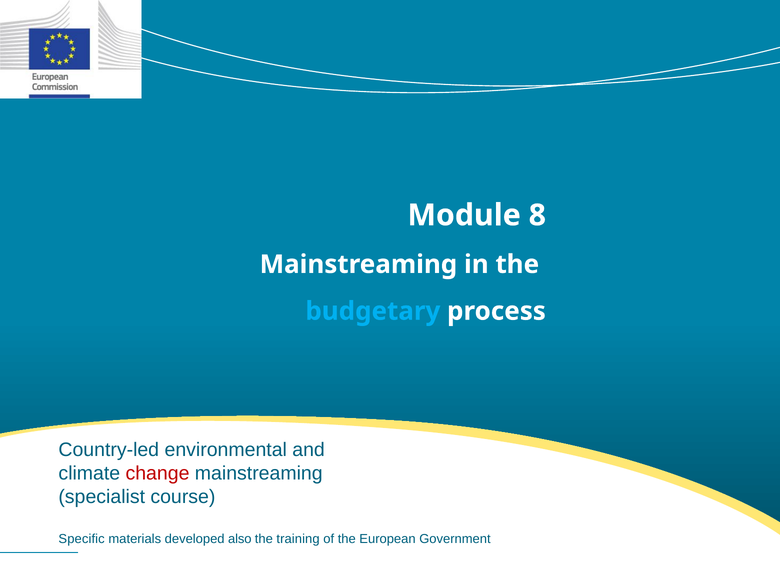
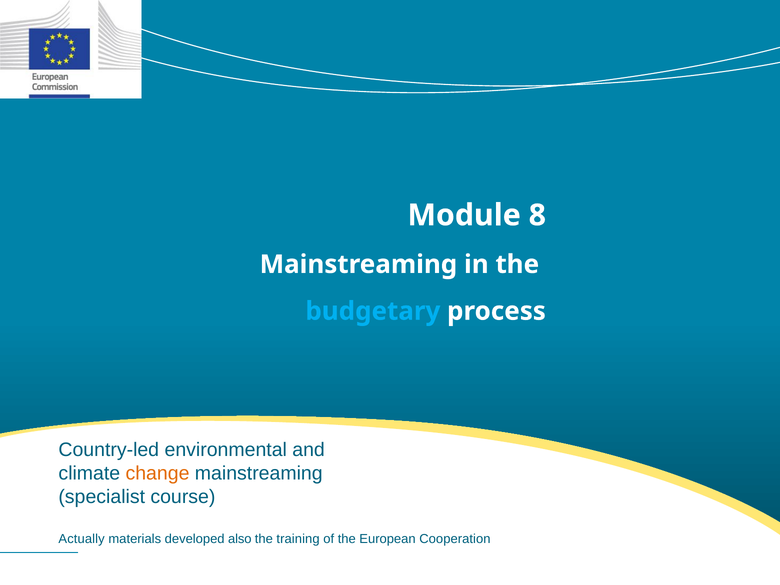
change colour: red -> orange
Specific: Specific -> Actually
Government: Government -> Cooperation
